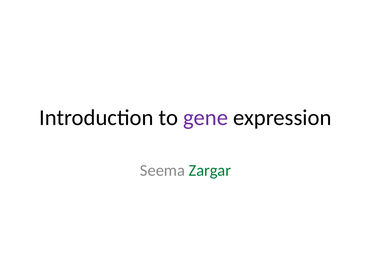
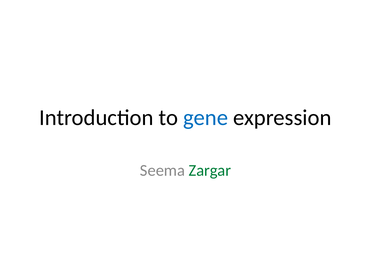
gene colour: purple -> blue
